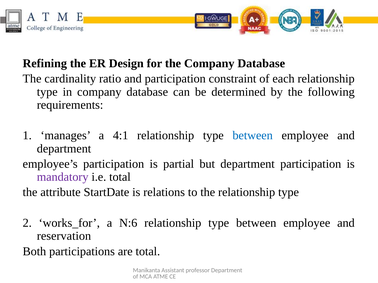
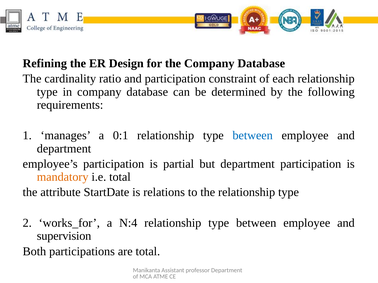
4:1: 4:1 -> 0:1
mandatory colour: purple -> orange
N:6: N:6 -> N:4
reservation: reservation -> supervision
